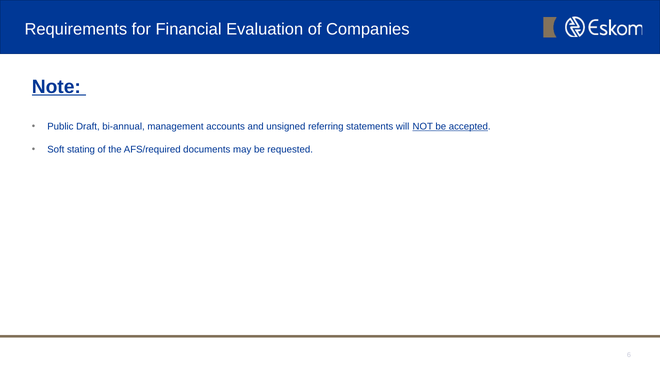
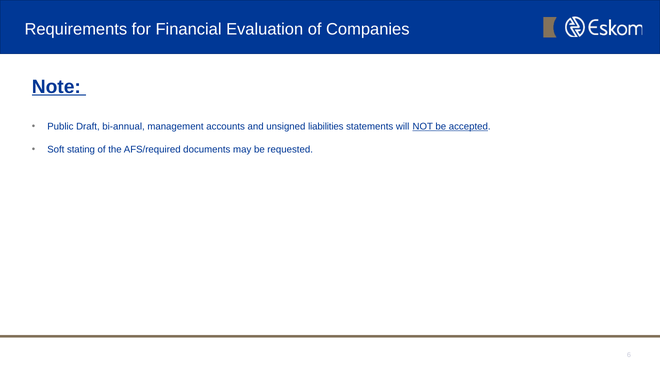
referring: referring -> liabilities
